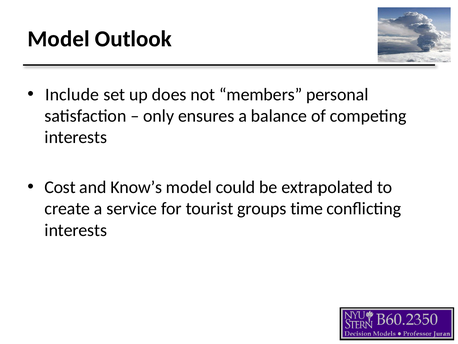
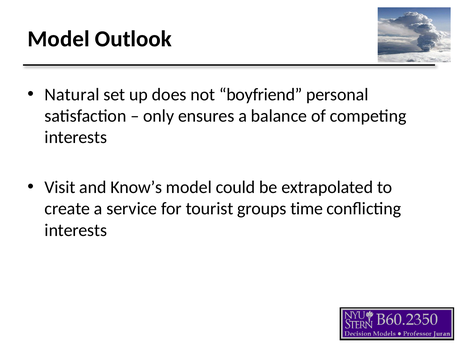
Include: Include -> Natural
members: members -> boyfriend
Cost: Cost -> Visit
